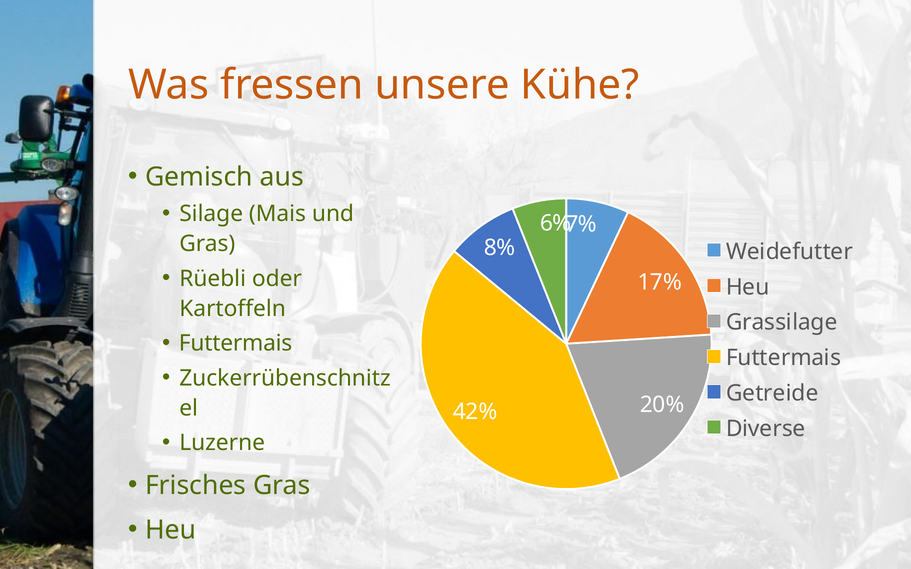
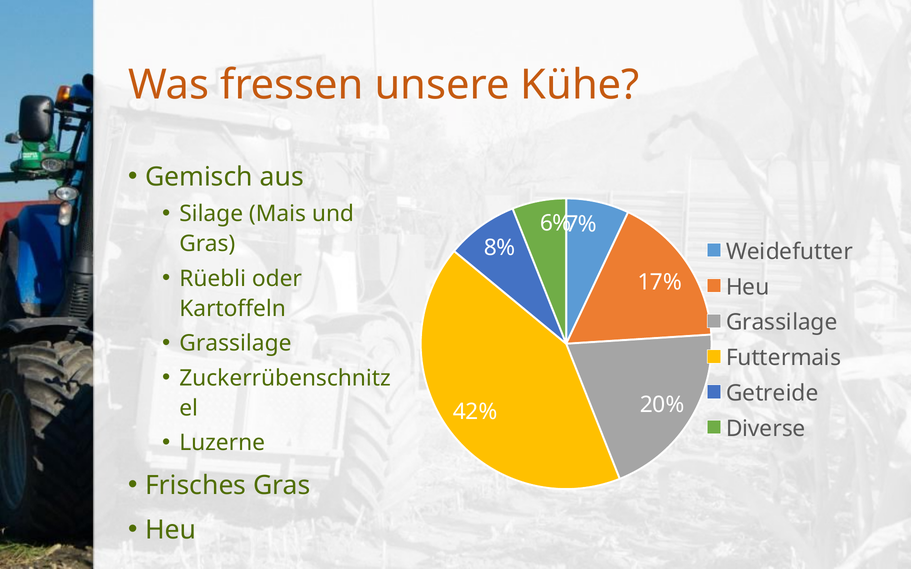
Futtermais at (236, 344): Futtermais -> Grassilage
